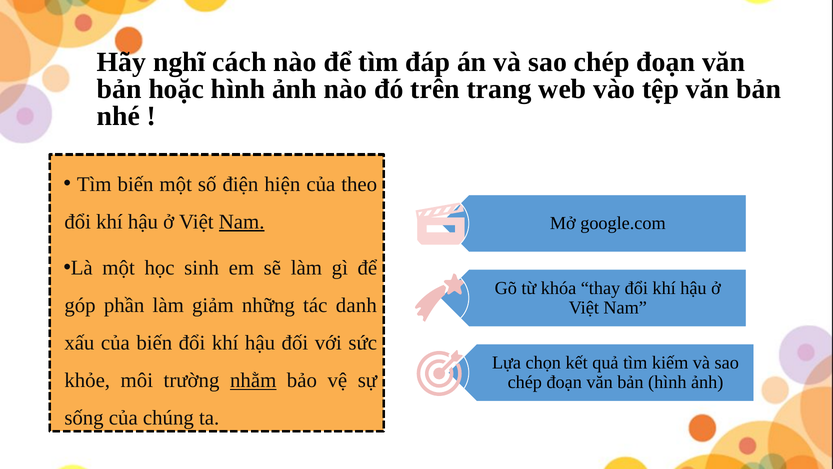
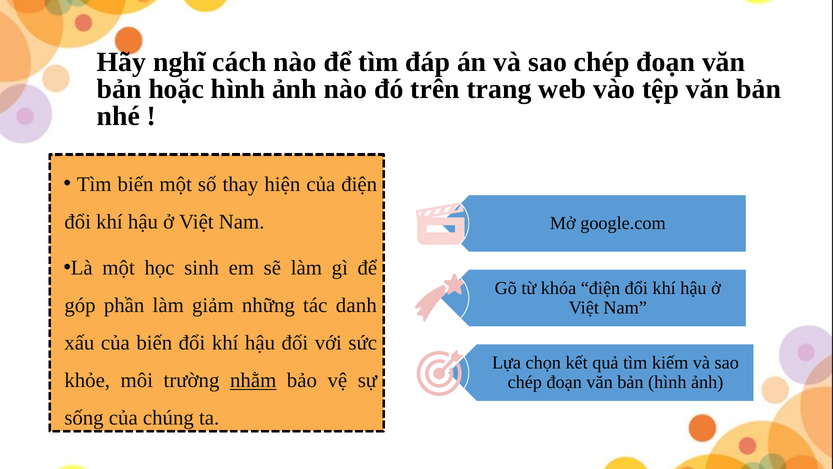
điện: điện -> thay
của theo: theo -> điện
Nam at (242, 221) underline: present -> none
thay at (600, 288): thay -> điện
